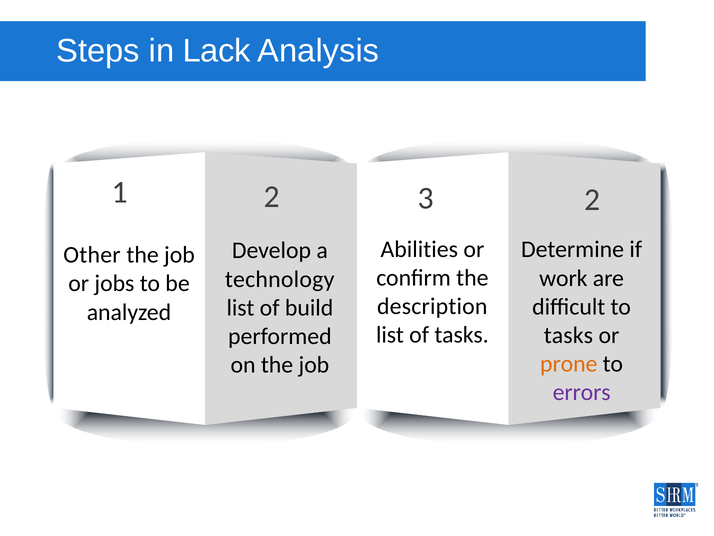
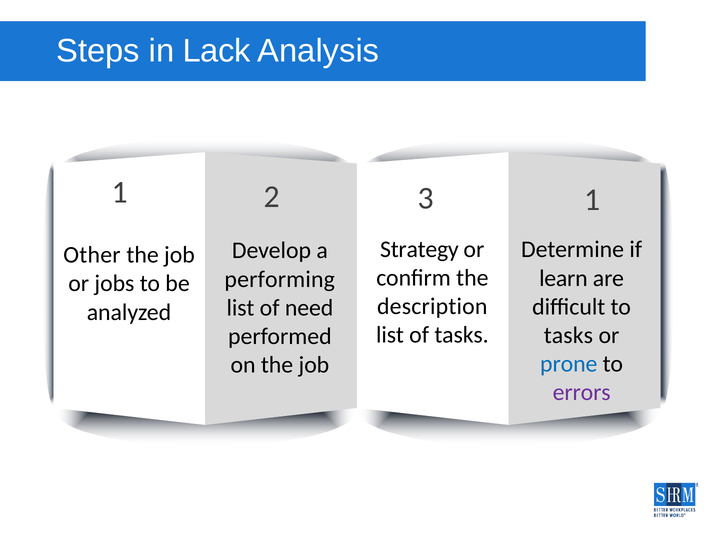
3 2: 2 -> 1
Abilities: Abilities -> Strategy
work: work -> learn
technology: technology -> performing
build: build -> need
prone colour: orange -> blue
